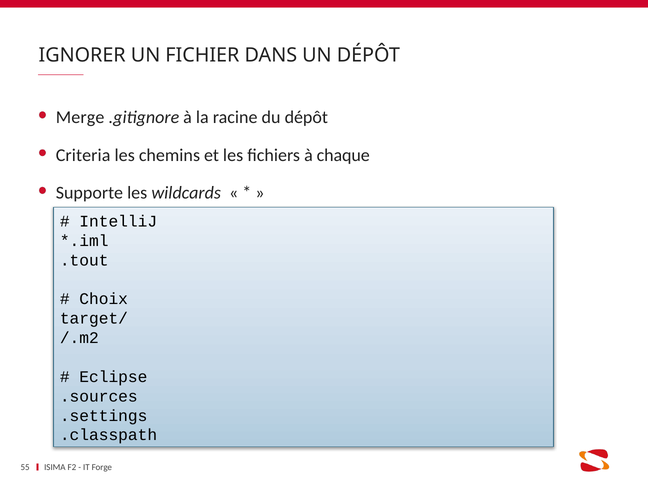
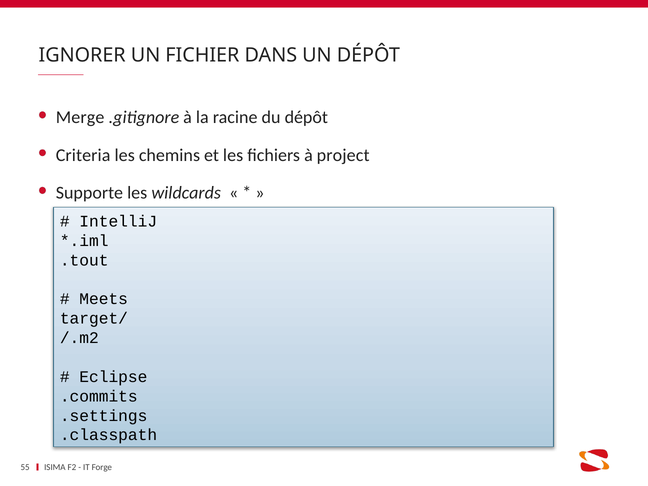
chaque: chaque -> project
Choix: Choix -> Meets
.sources: .sources -> .commits
